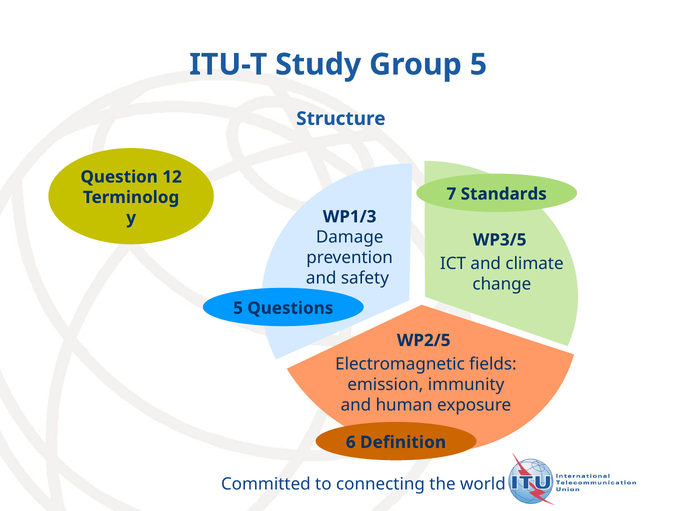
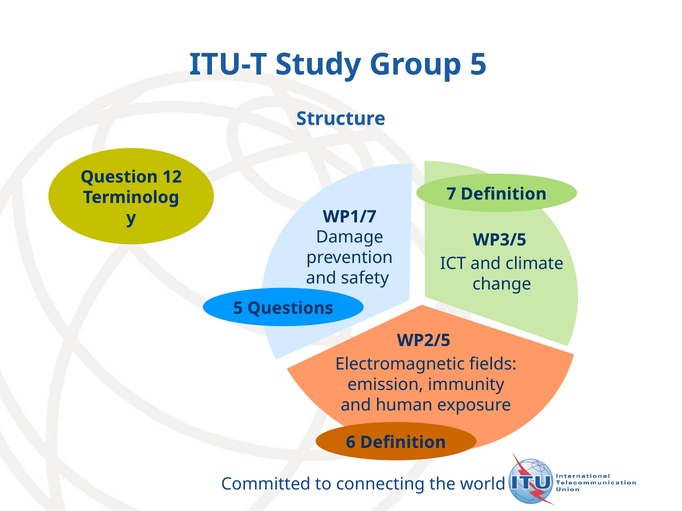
7 Standards: Standards -> Definition
WP1/3: WP1/3 -> WP1/7
